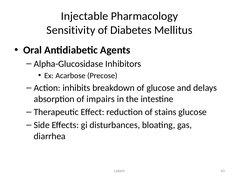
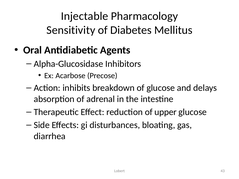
impairs: impairs -> adrenal
stains: stains -> upper
